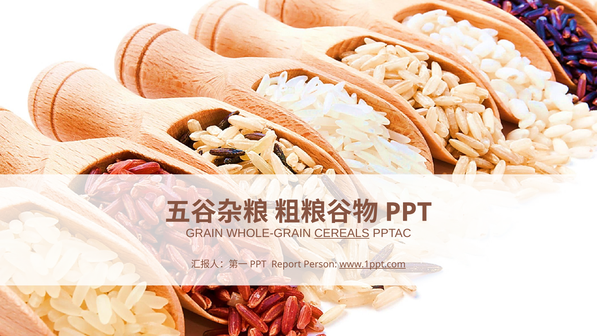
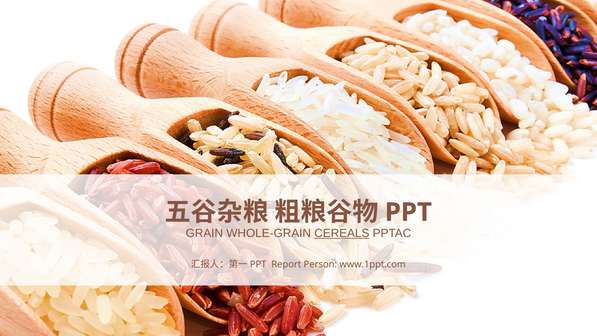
www.1ppt.com underline: present -> none
